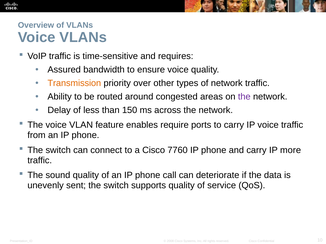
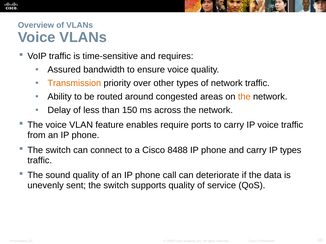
the at (244, 97) colour: purple -> orange
7760: 7760 -> 8488
IP more: more -> types
